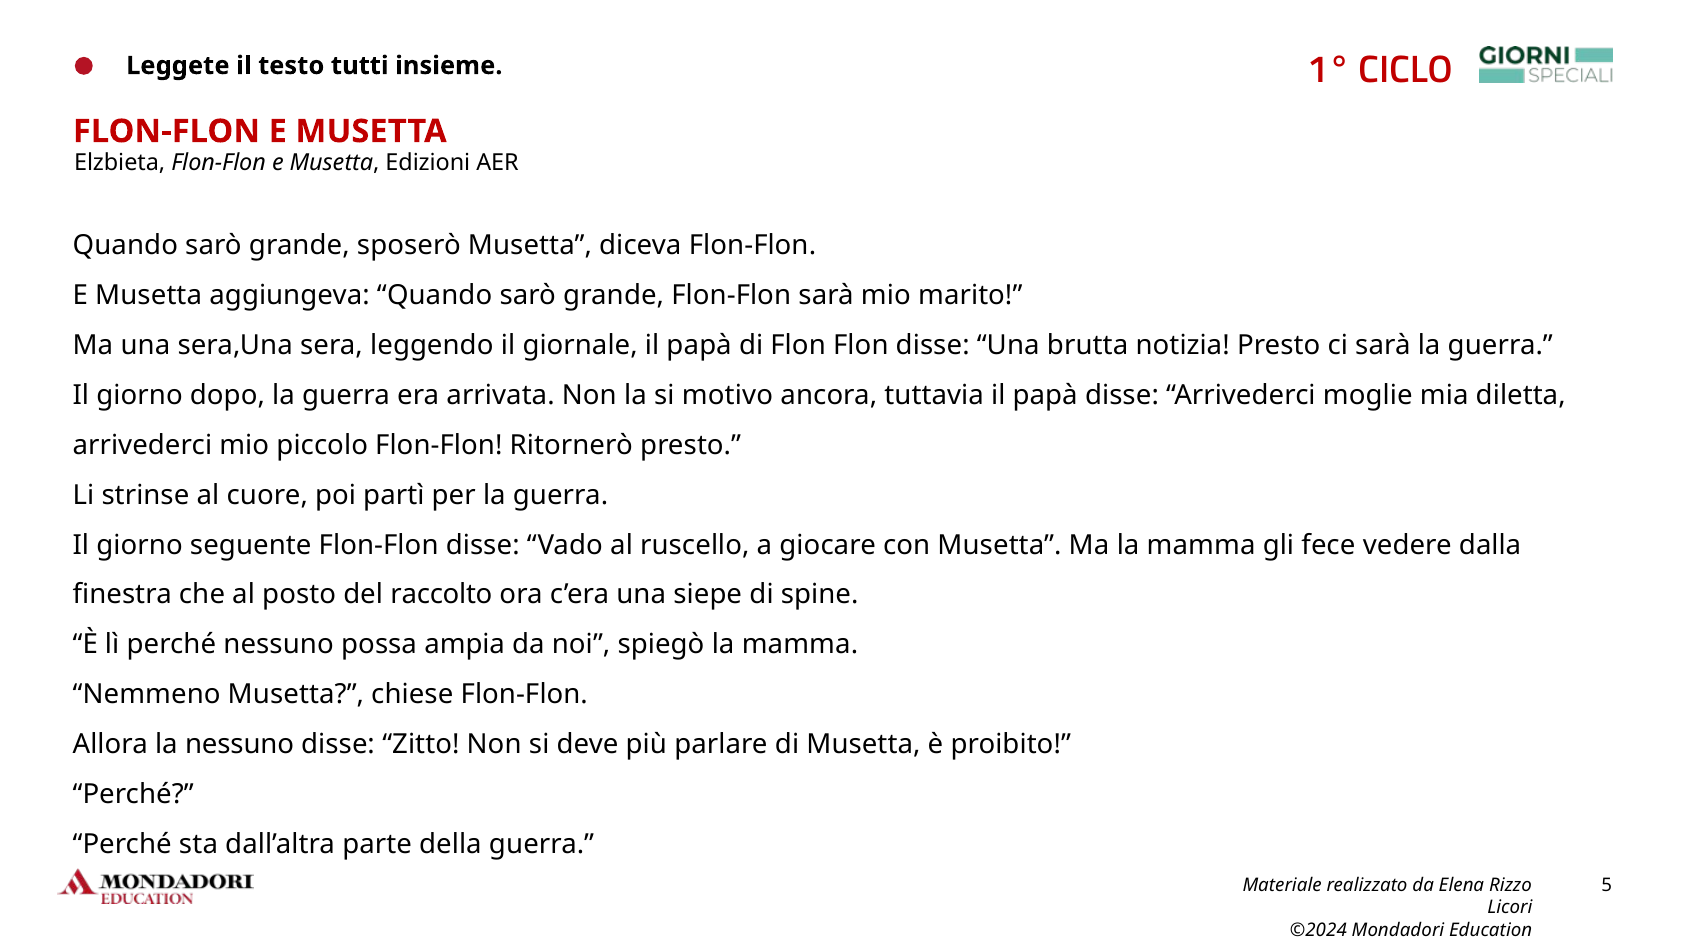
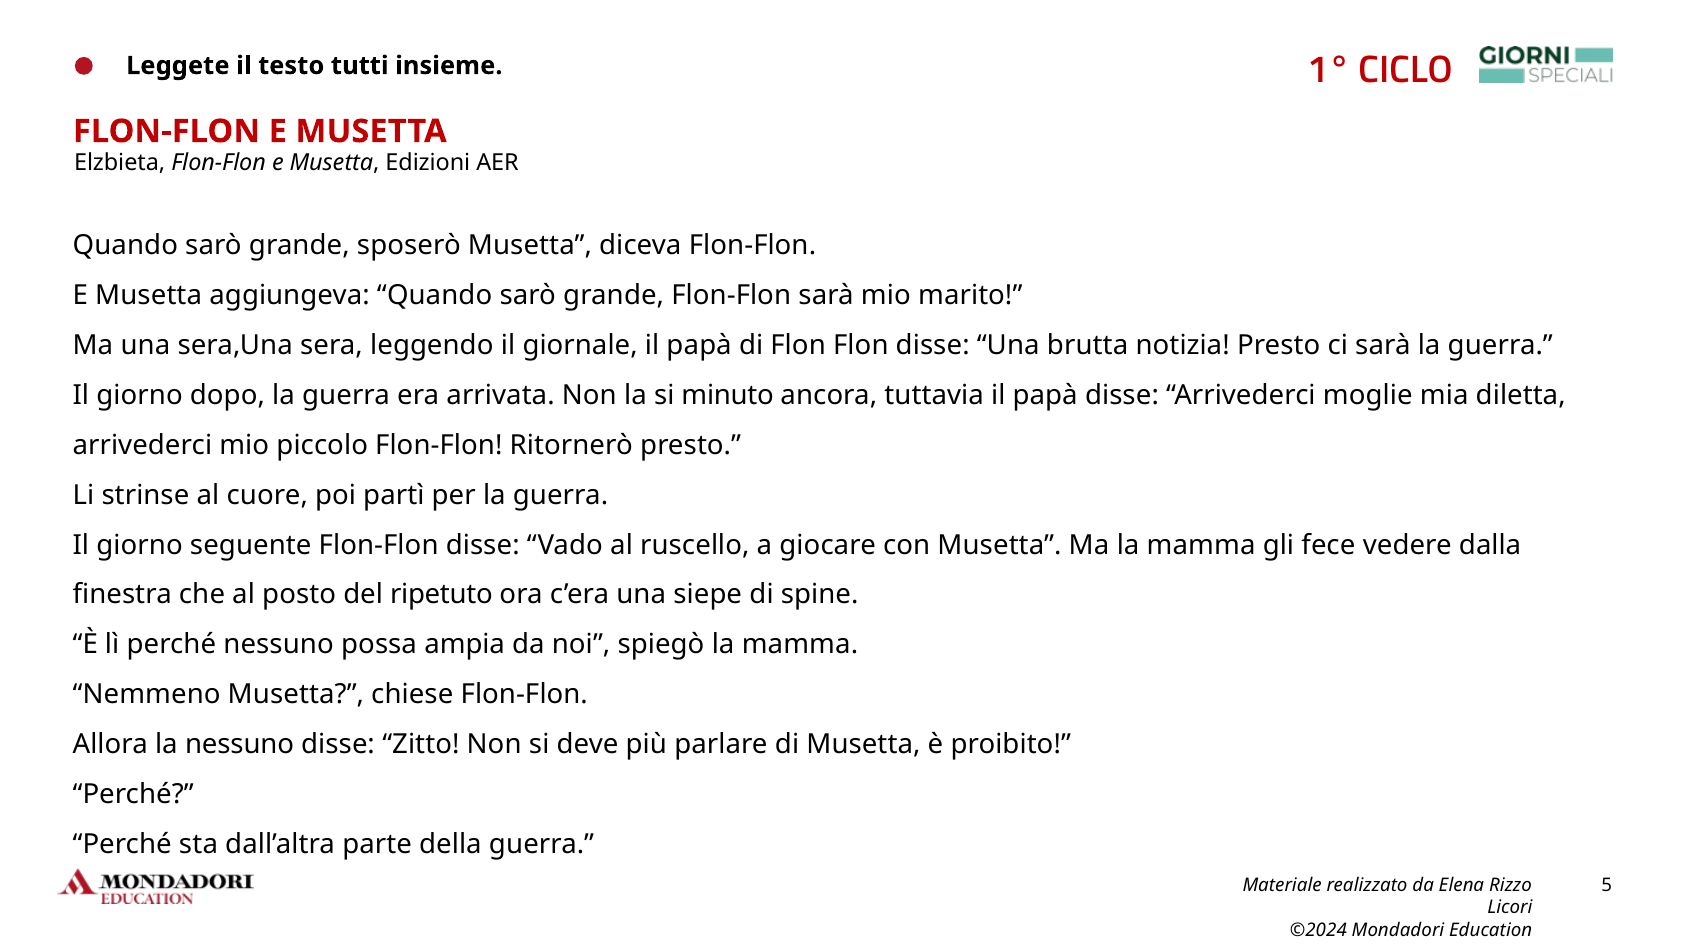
motivo: motivo -> minuto
raccolto: raccolto -> ripetuto
